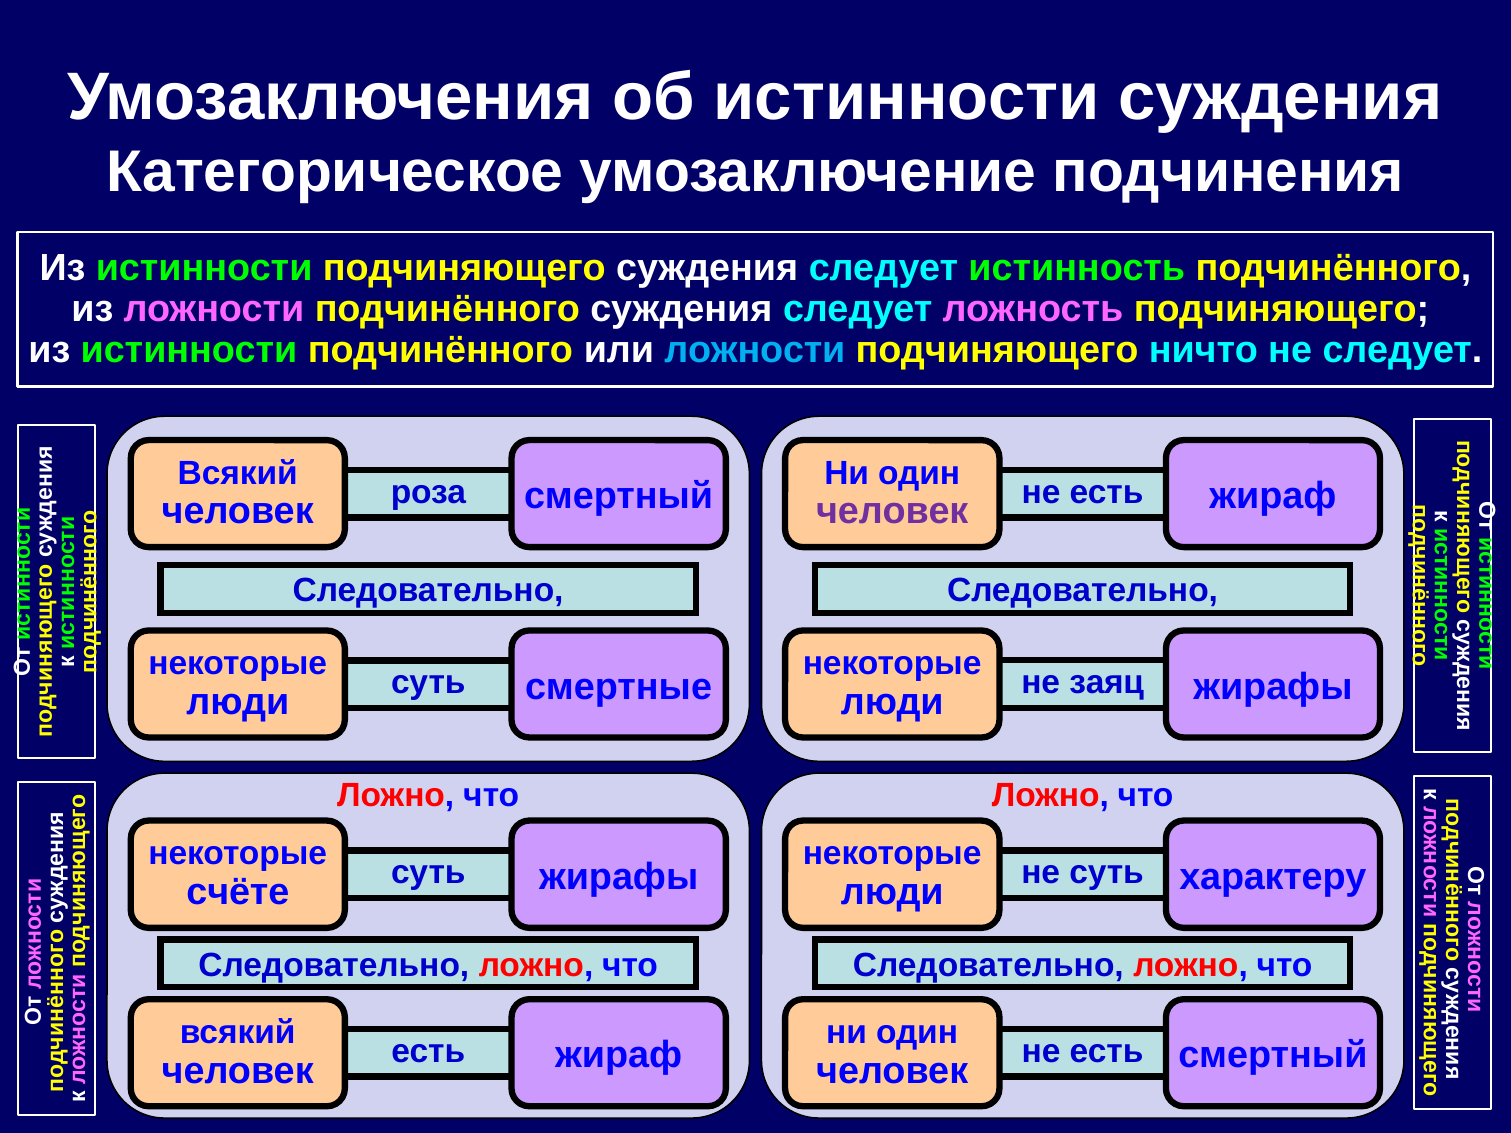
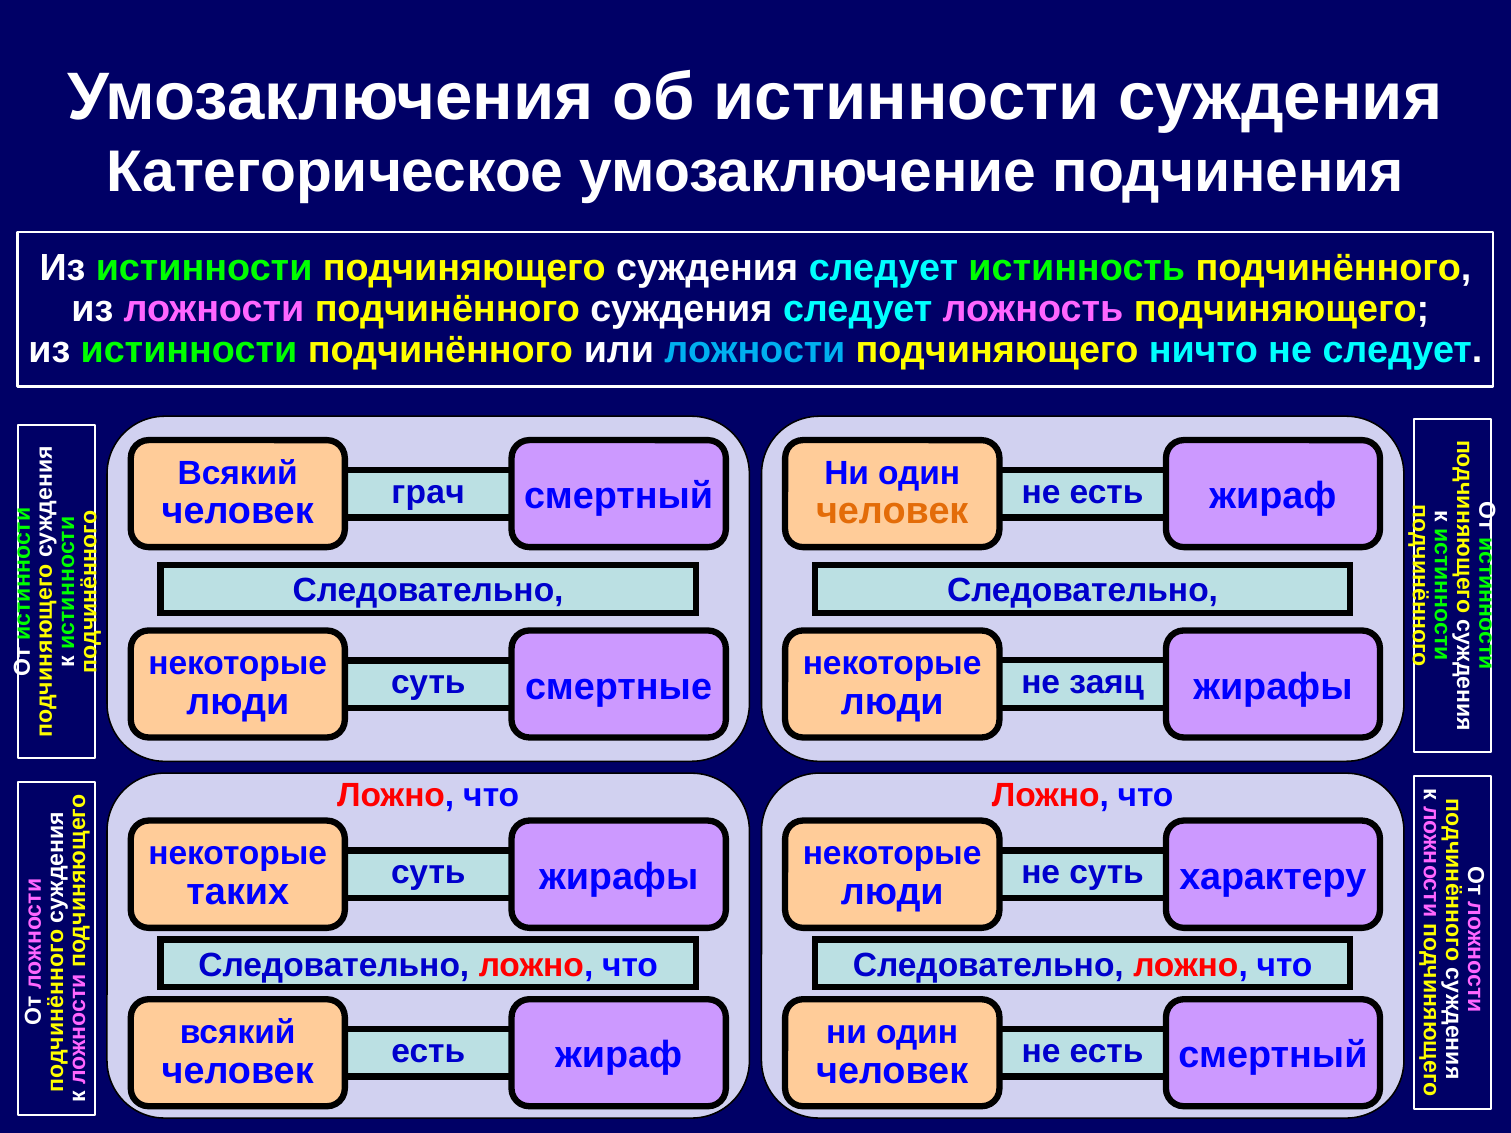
роза: роза -> грач
человек at (892, 512) colour: purple -> orange
счёте: счёте -> таких
